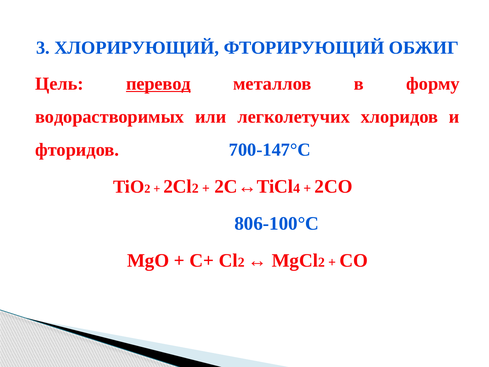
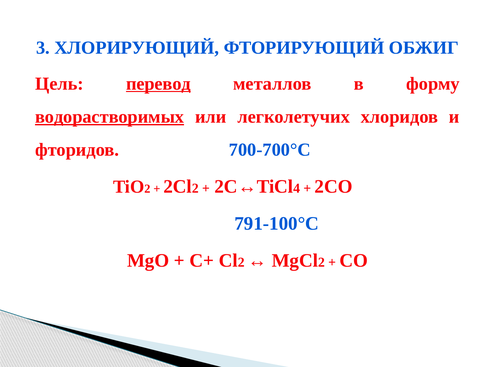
водорастворимых underline: none -> present
700-147°C: 700-147°C -> 700-700°C
806-100°C: 806-100°C -> 791-100°C
